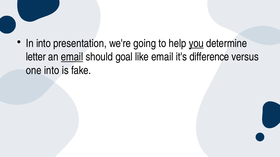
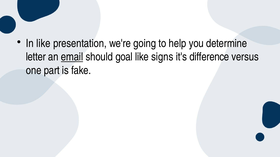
In into: into -> like
you underline: present -> none
like email: email -> signs
one into: into -> part
